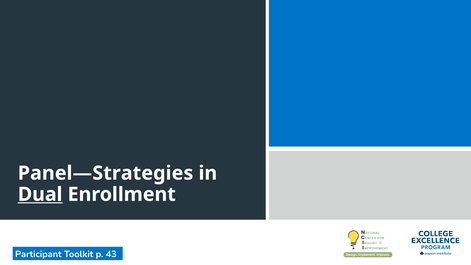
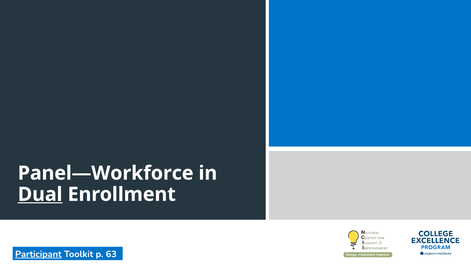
Panel—Strategies: Panel—Strategies -> Panel—Workforce
Participant underline: none -> present
43: 43 -> 63
